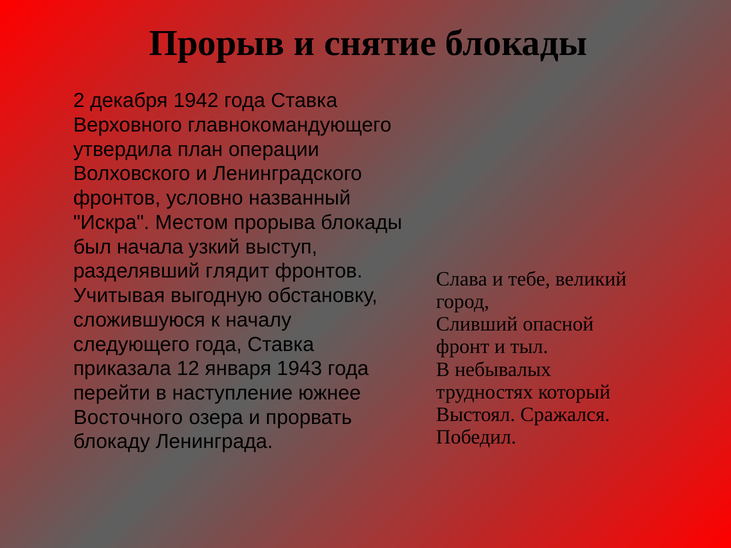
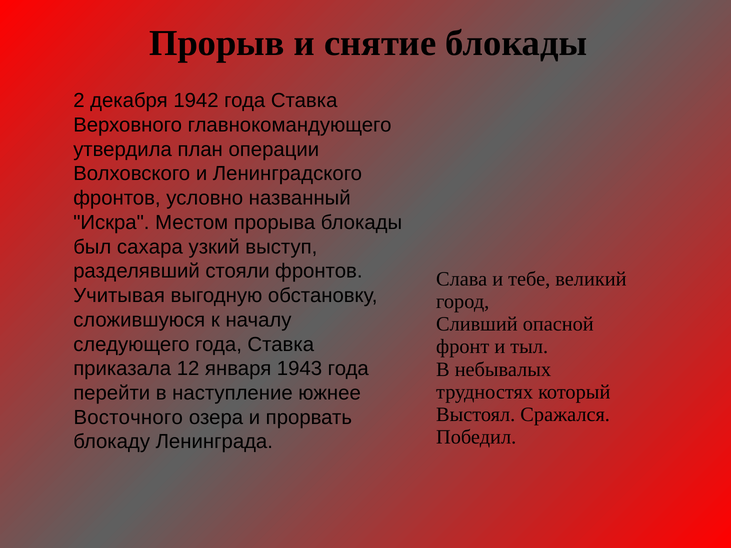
начала: начала -> сахара
глядит: глядит -> стояли
